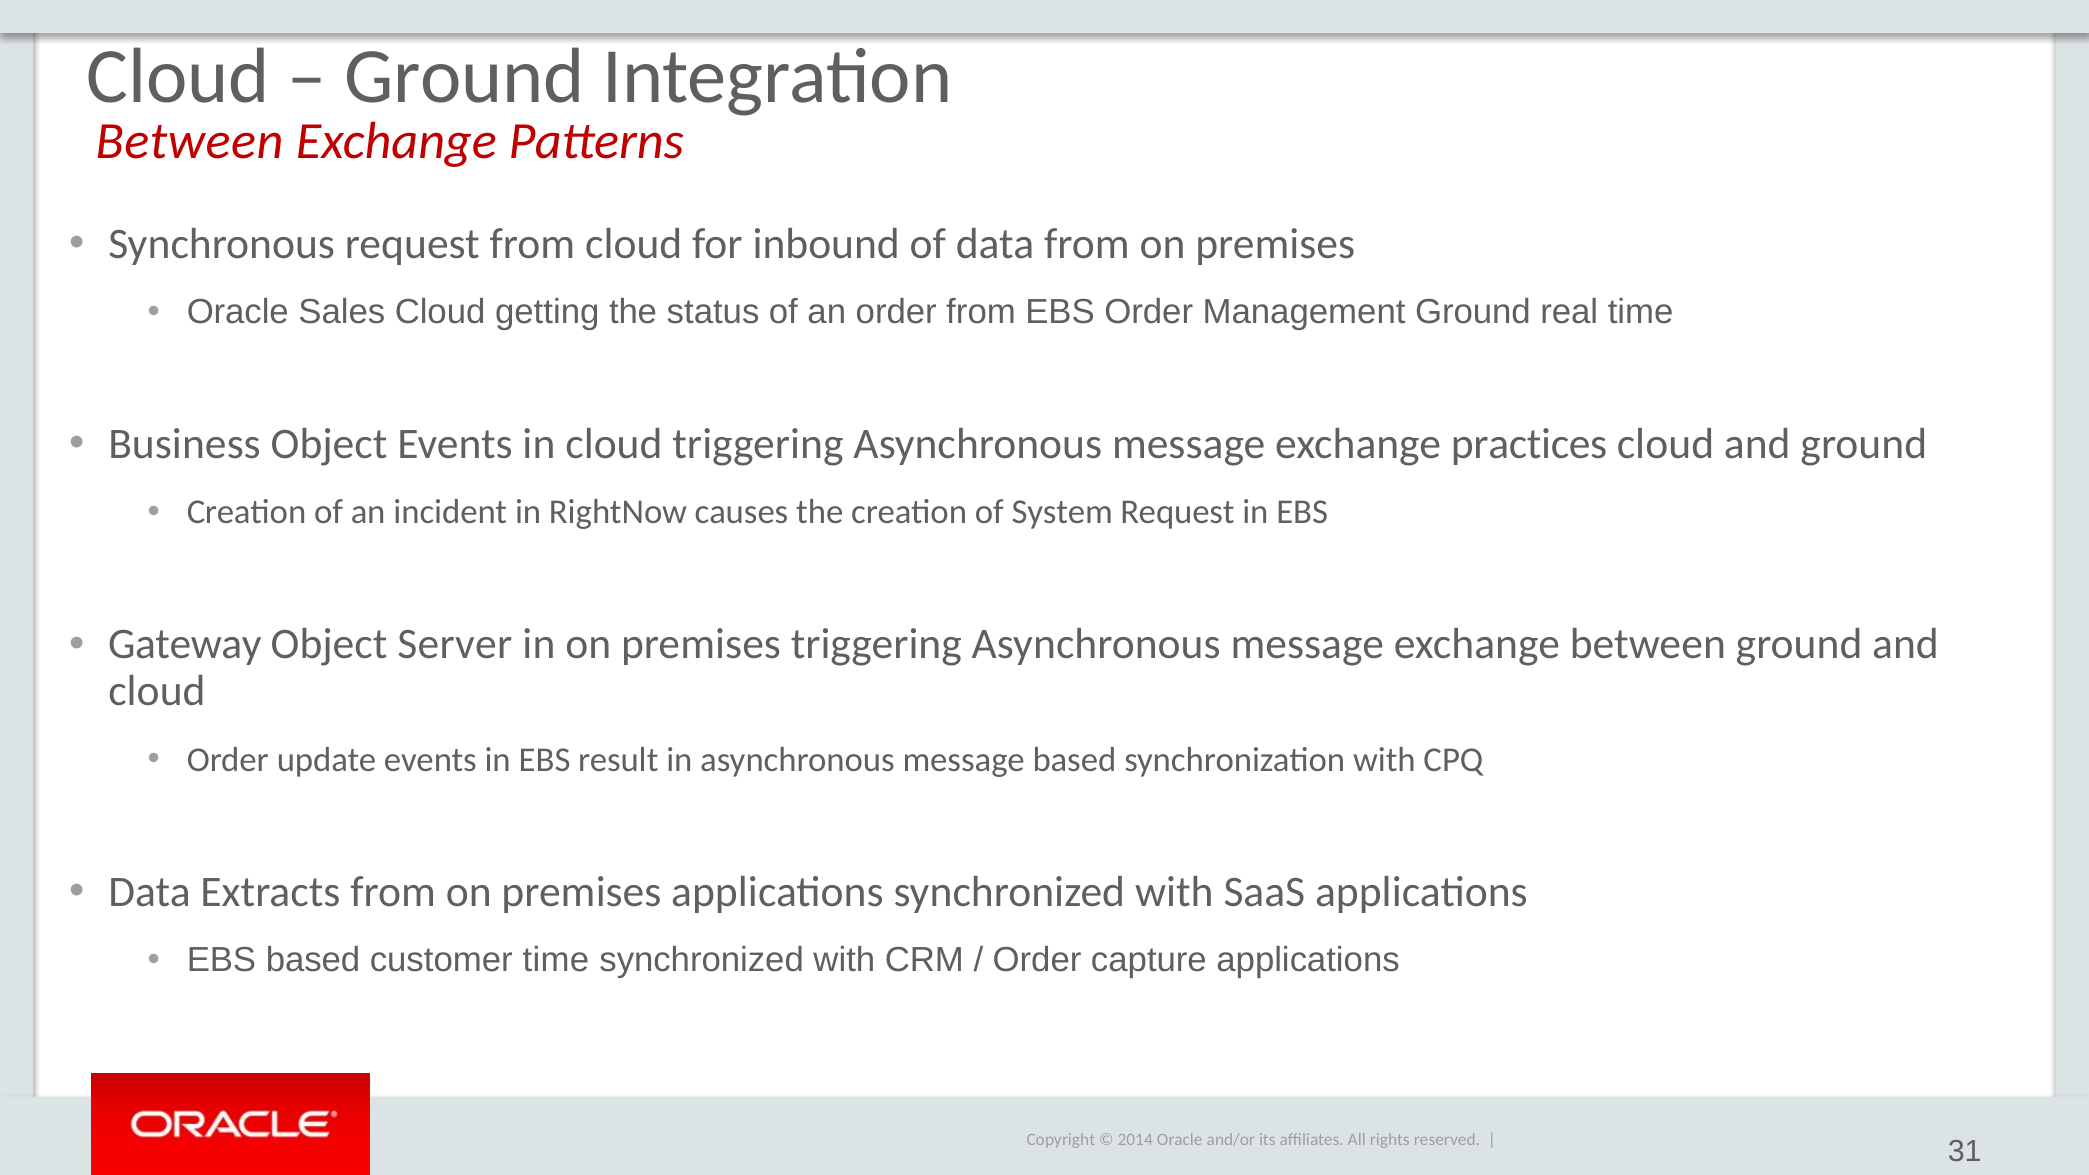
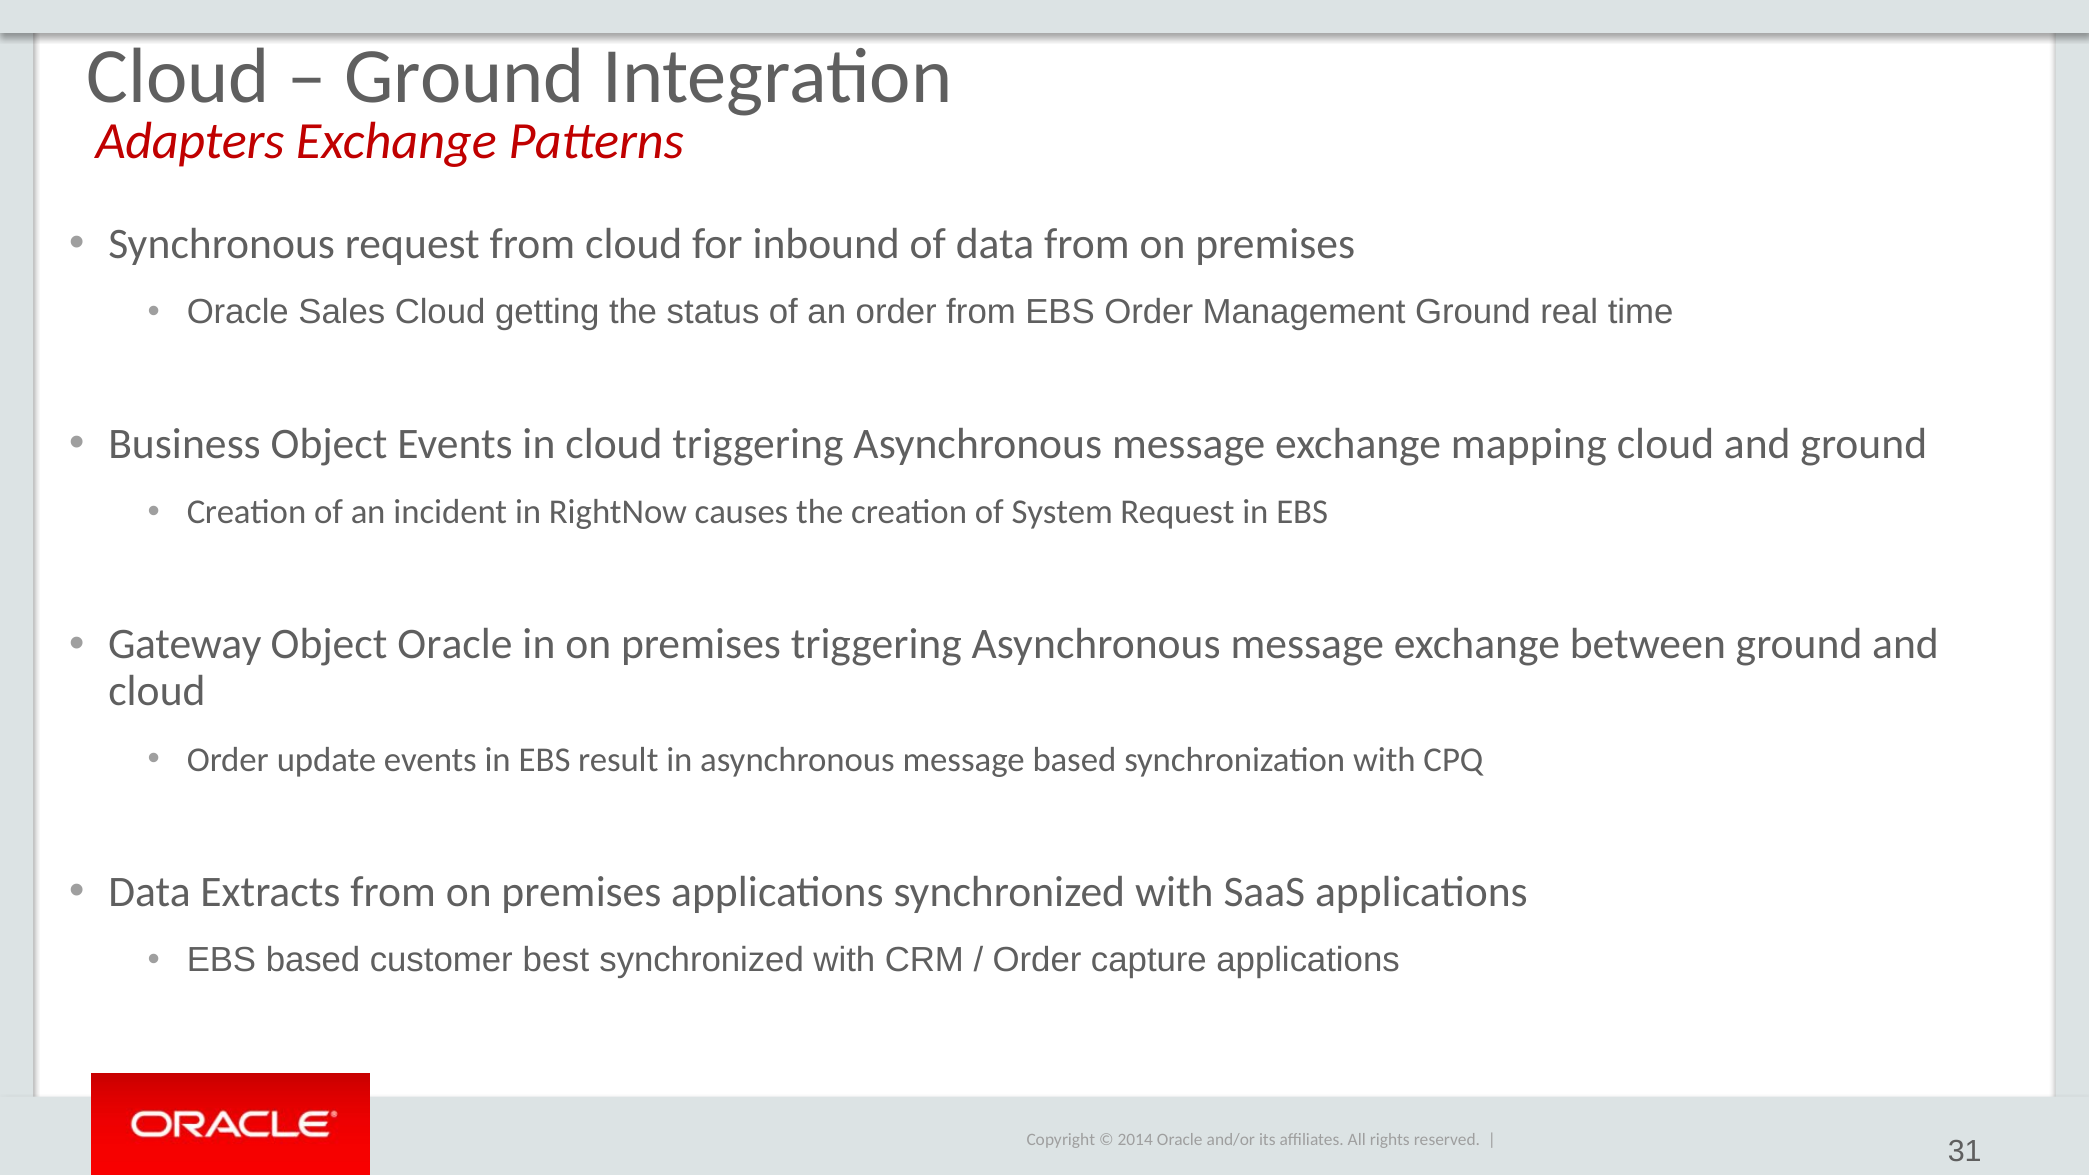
Between at (190, 141): Between -> Adapters
practices: practices -> mapping
Object Server: Server -> Oracle
customer time: time -> best
